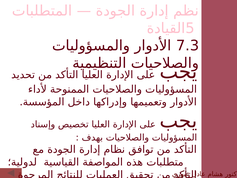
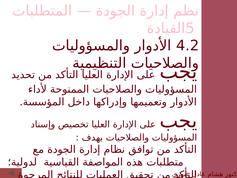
7.3: 7.3 -> 4.2
